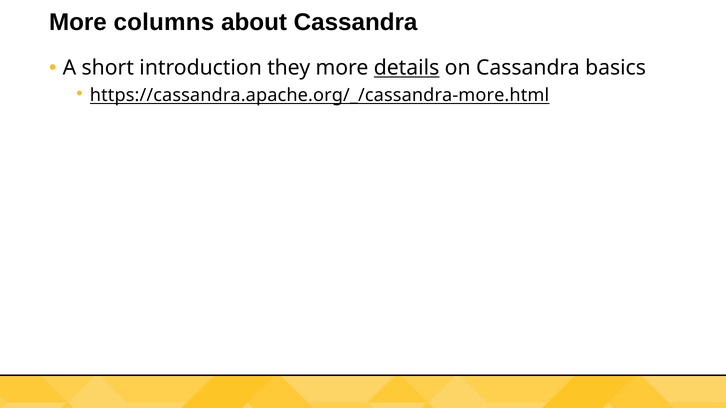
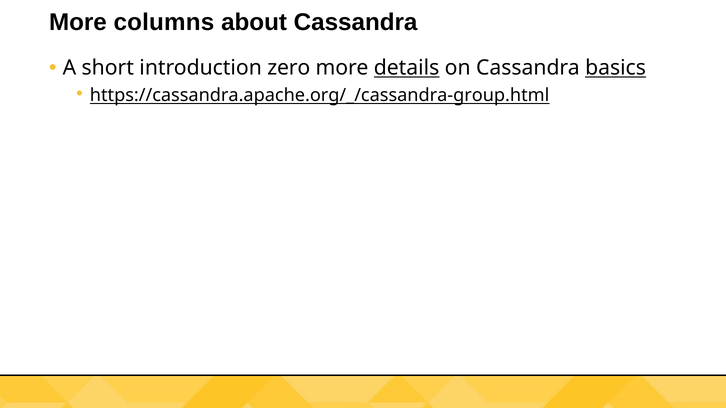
they: they -> zero
basics underline: none -> present
https://cassandra.apache.org/_/cassandra-more.html: https://cassandra.apache.org/_/cassandra-more.html -> https://cassandra.apache.org/_/cassandra-group.html
